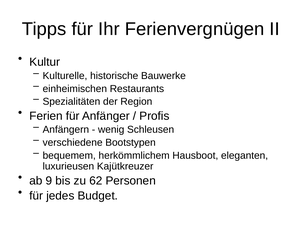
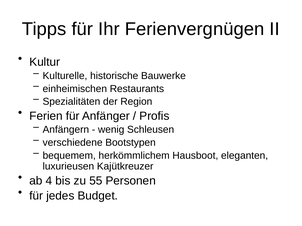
9: 9 -> 4
62: 62 -> 55
